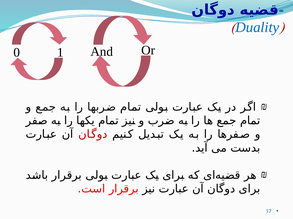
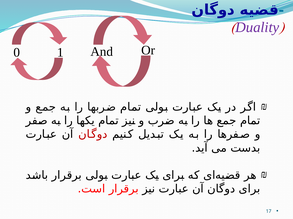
Duality colour: blue -> purple
